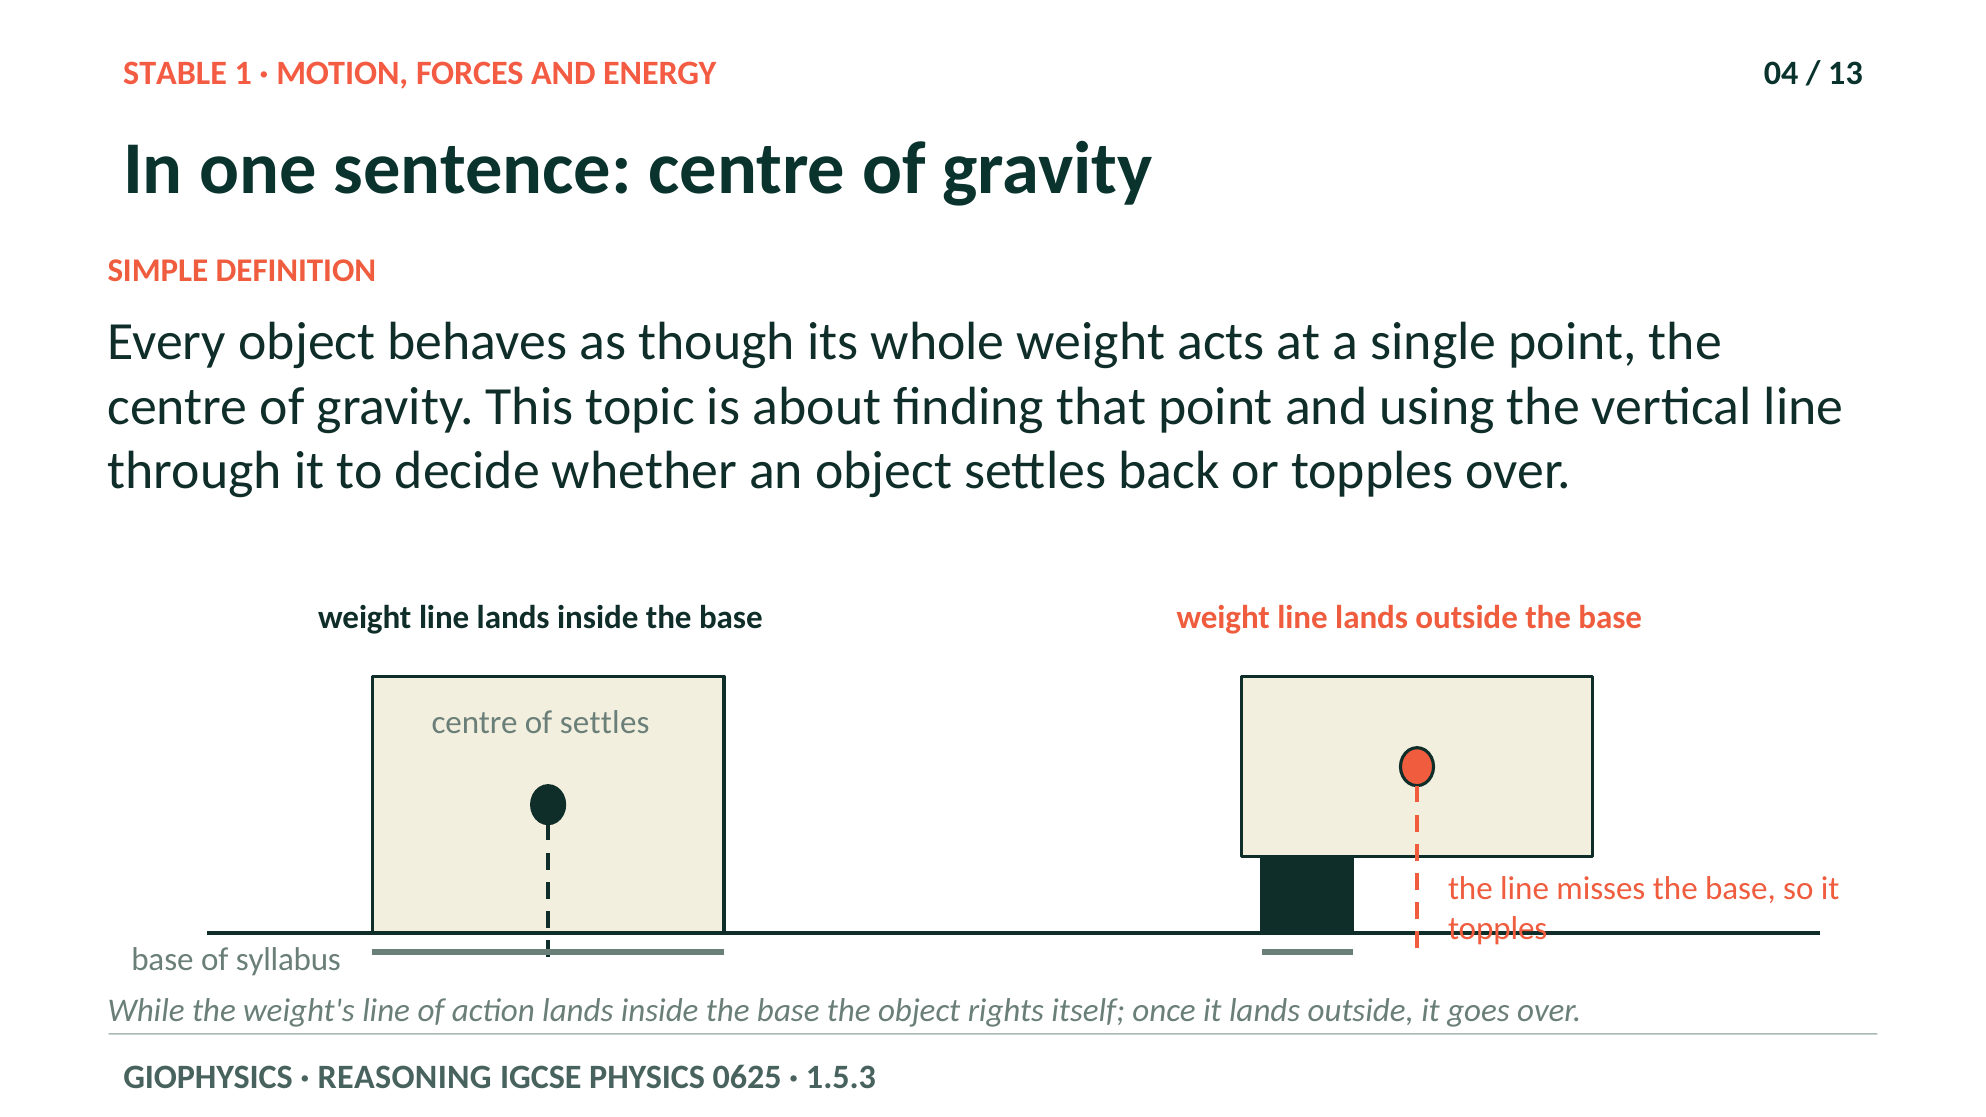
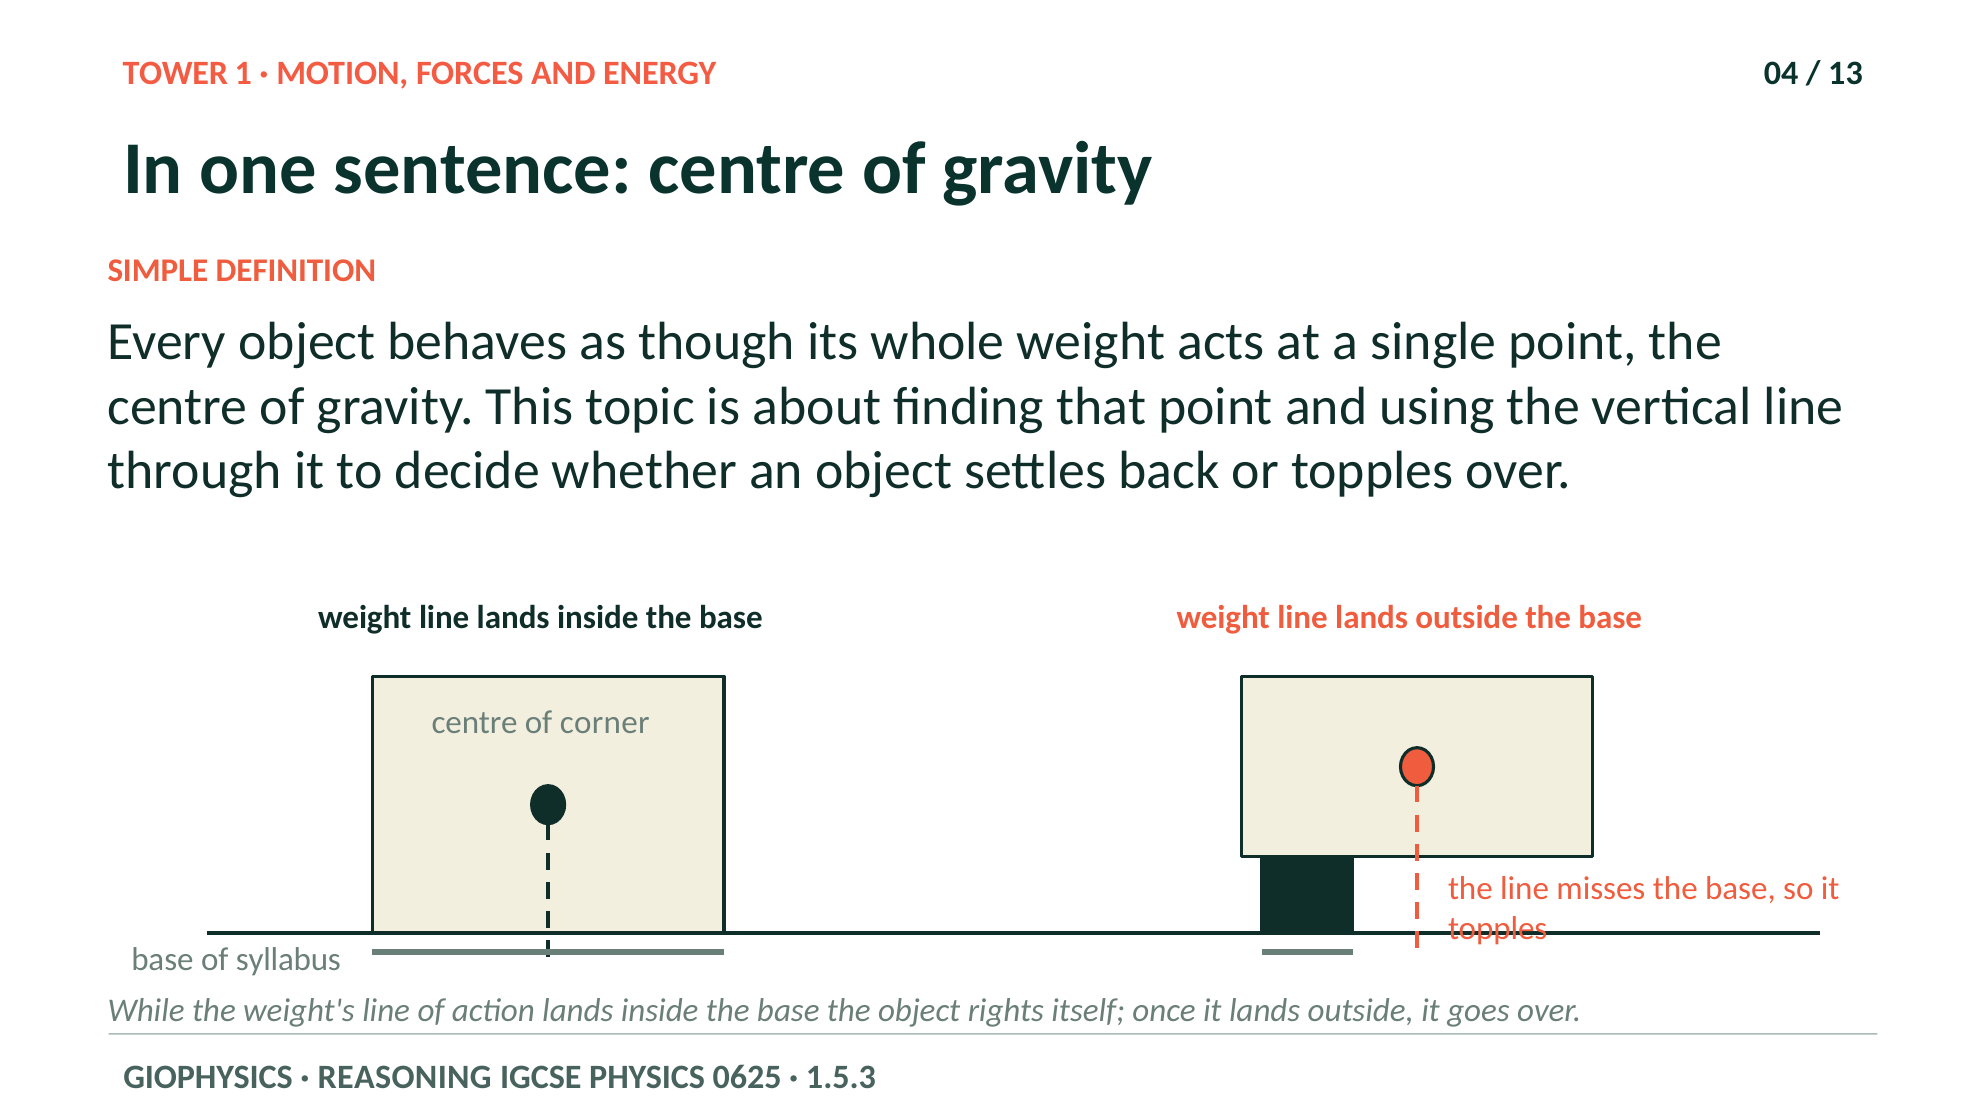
STABLE: STABLE -> TOWER
of settles: settles -> corner
